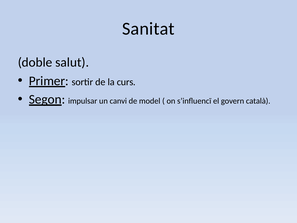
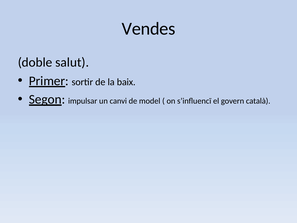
Sanitat: Sanitat -> Vendes
curs: curs -> baix
